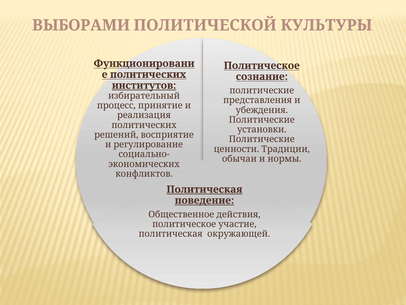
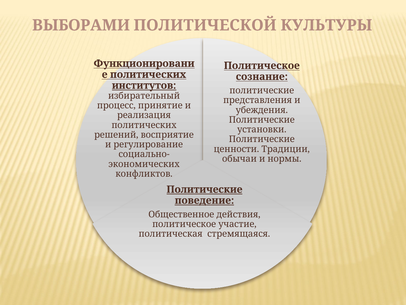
Политическая at (204, 189): Политическая -> Политические
окружающей: окружающей -> стремящаяся
